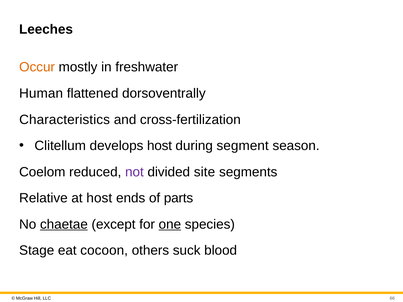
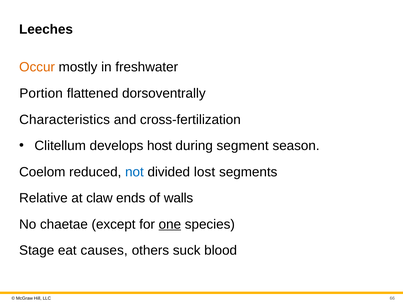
Human: Human -> Portion
not colour: purple -> blue
site: site -> lost
at host: host -> claw
parts: parts -> walls
chaetae underline: present -> none
cocoon: cocoon -> causes
